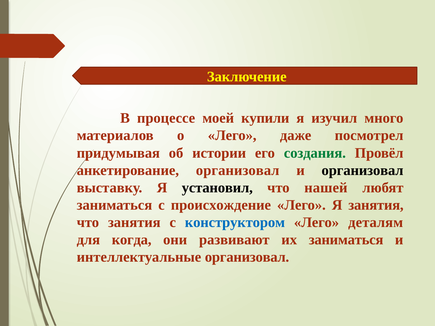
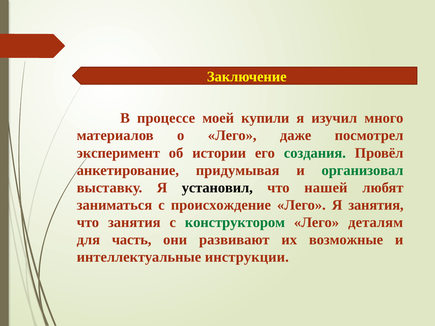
придумывая: придумывая -> эксперимент
анкетирование организовал: организовал -> придумывая
организовал at (362, 170) colour: black -> green
конструктором colour: blue -> green
когда: когда -> часть
их заниматься: заниматься -> возможные
интеллектуальные организовал: организовал -> инструкции
